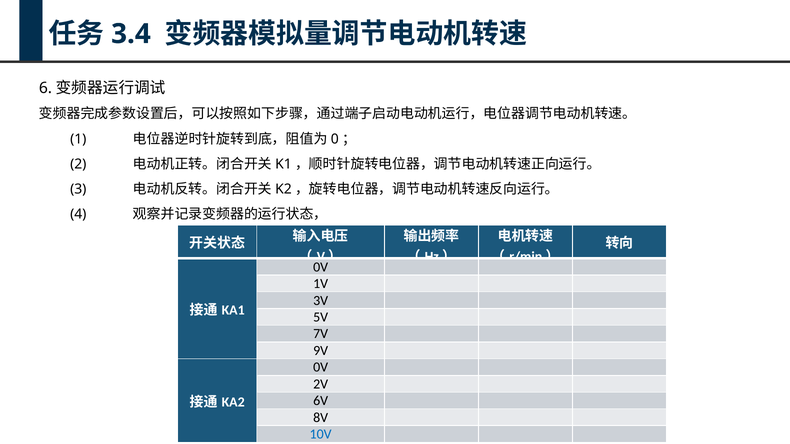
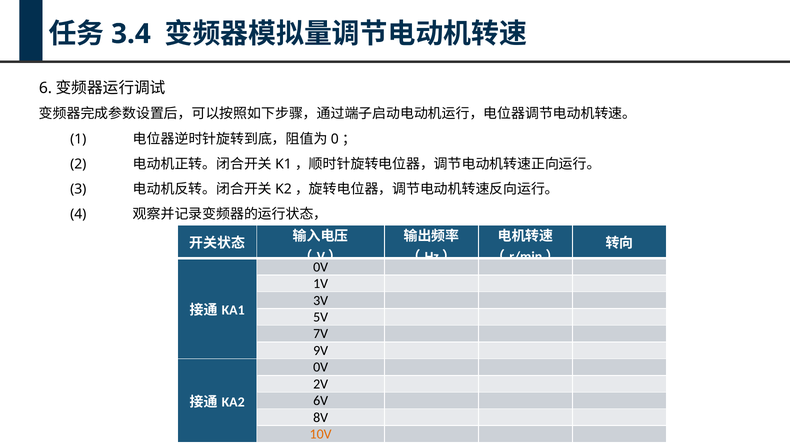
10V colour: blue -> orange
